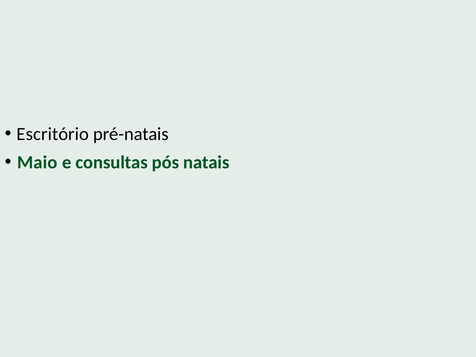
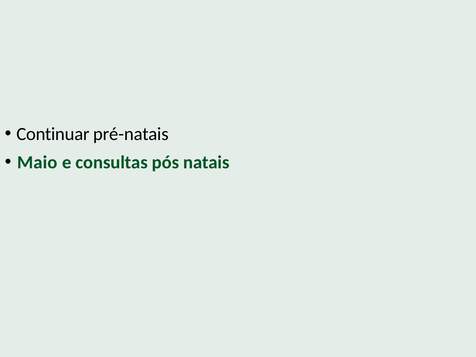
Escritório: Escritório -> Continuar
